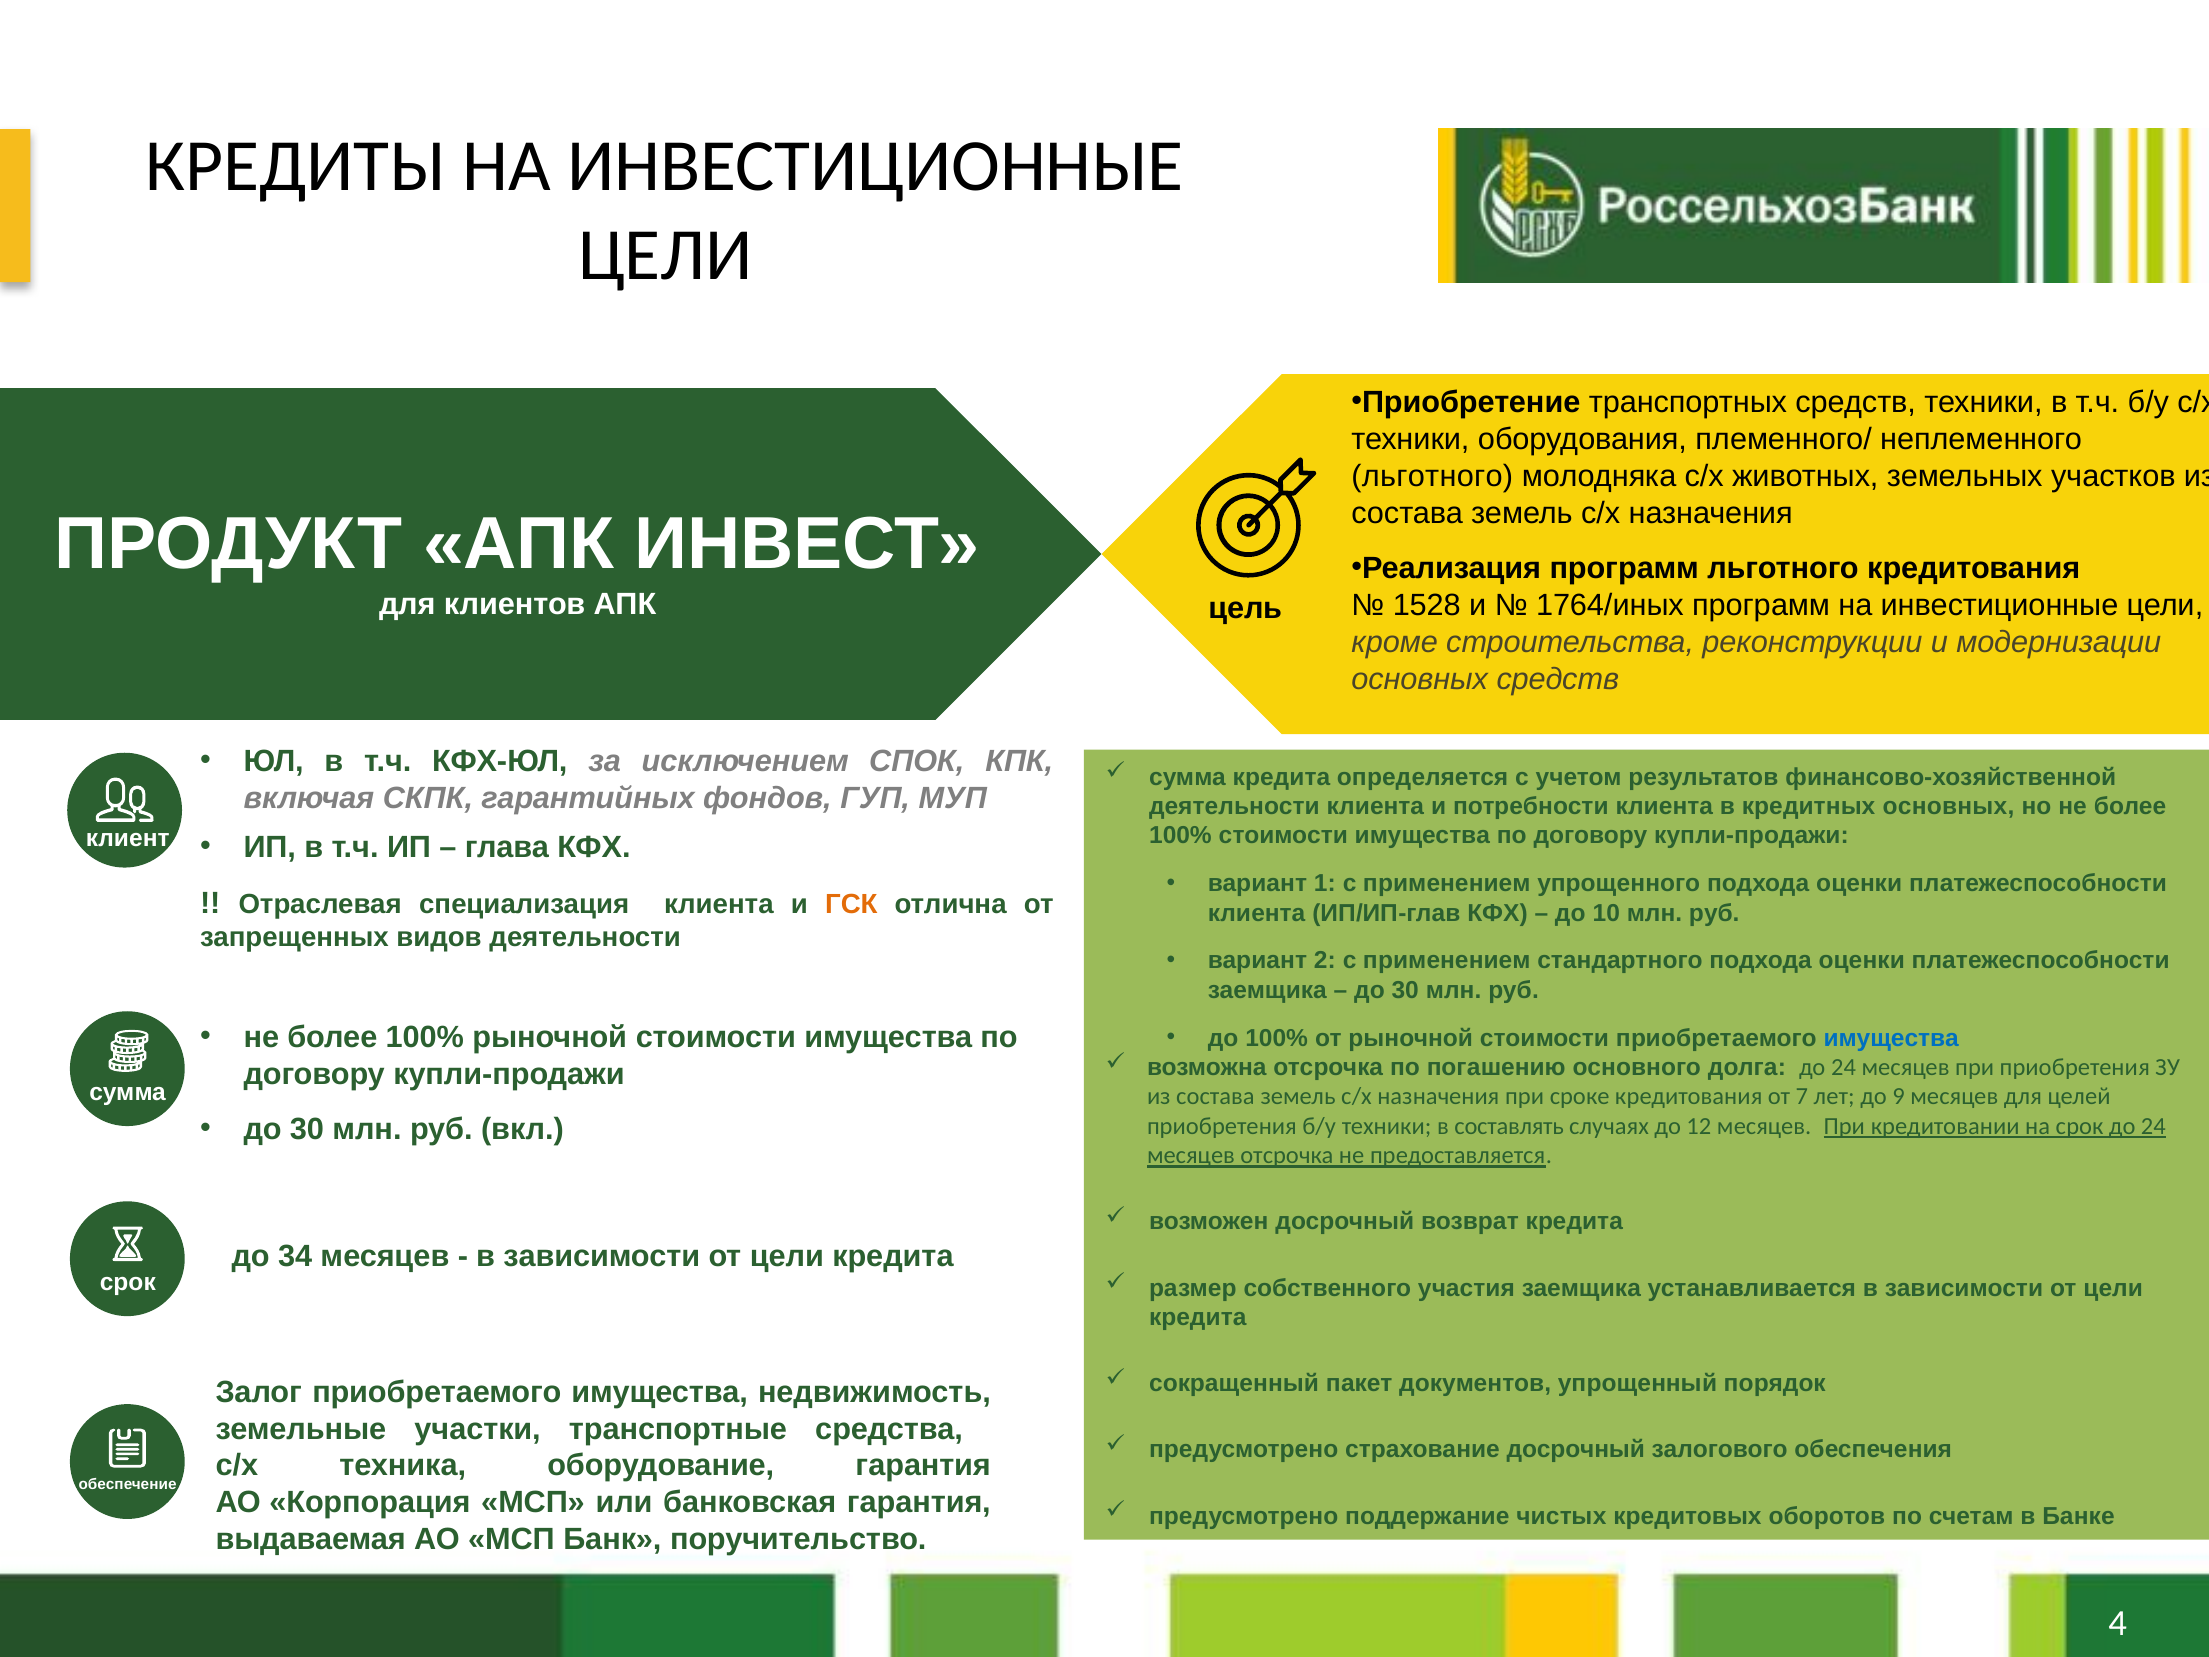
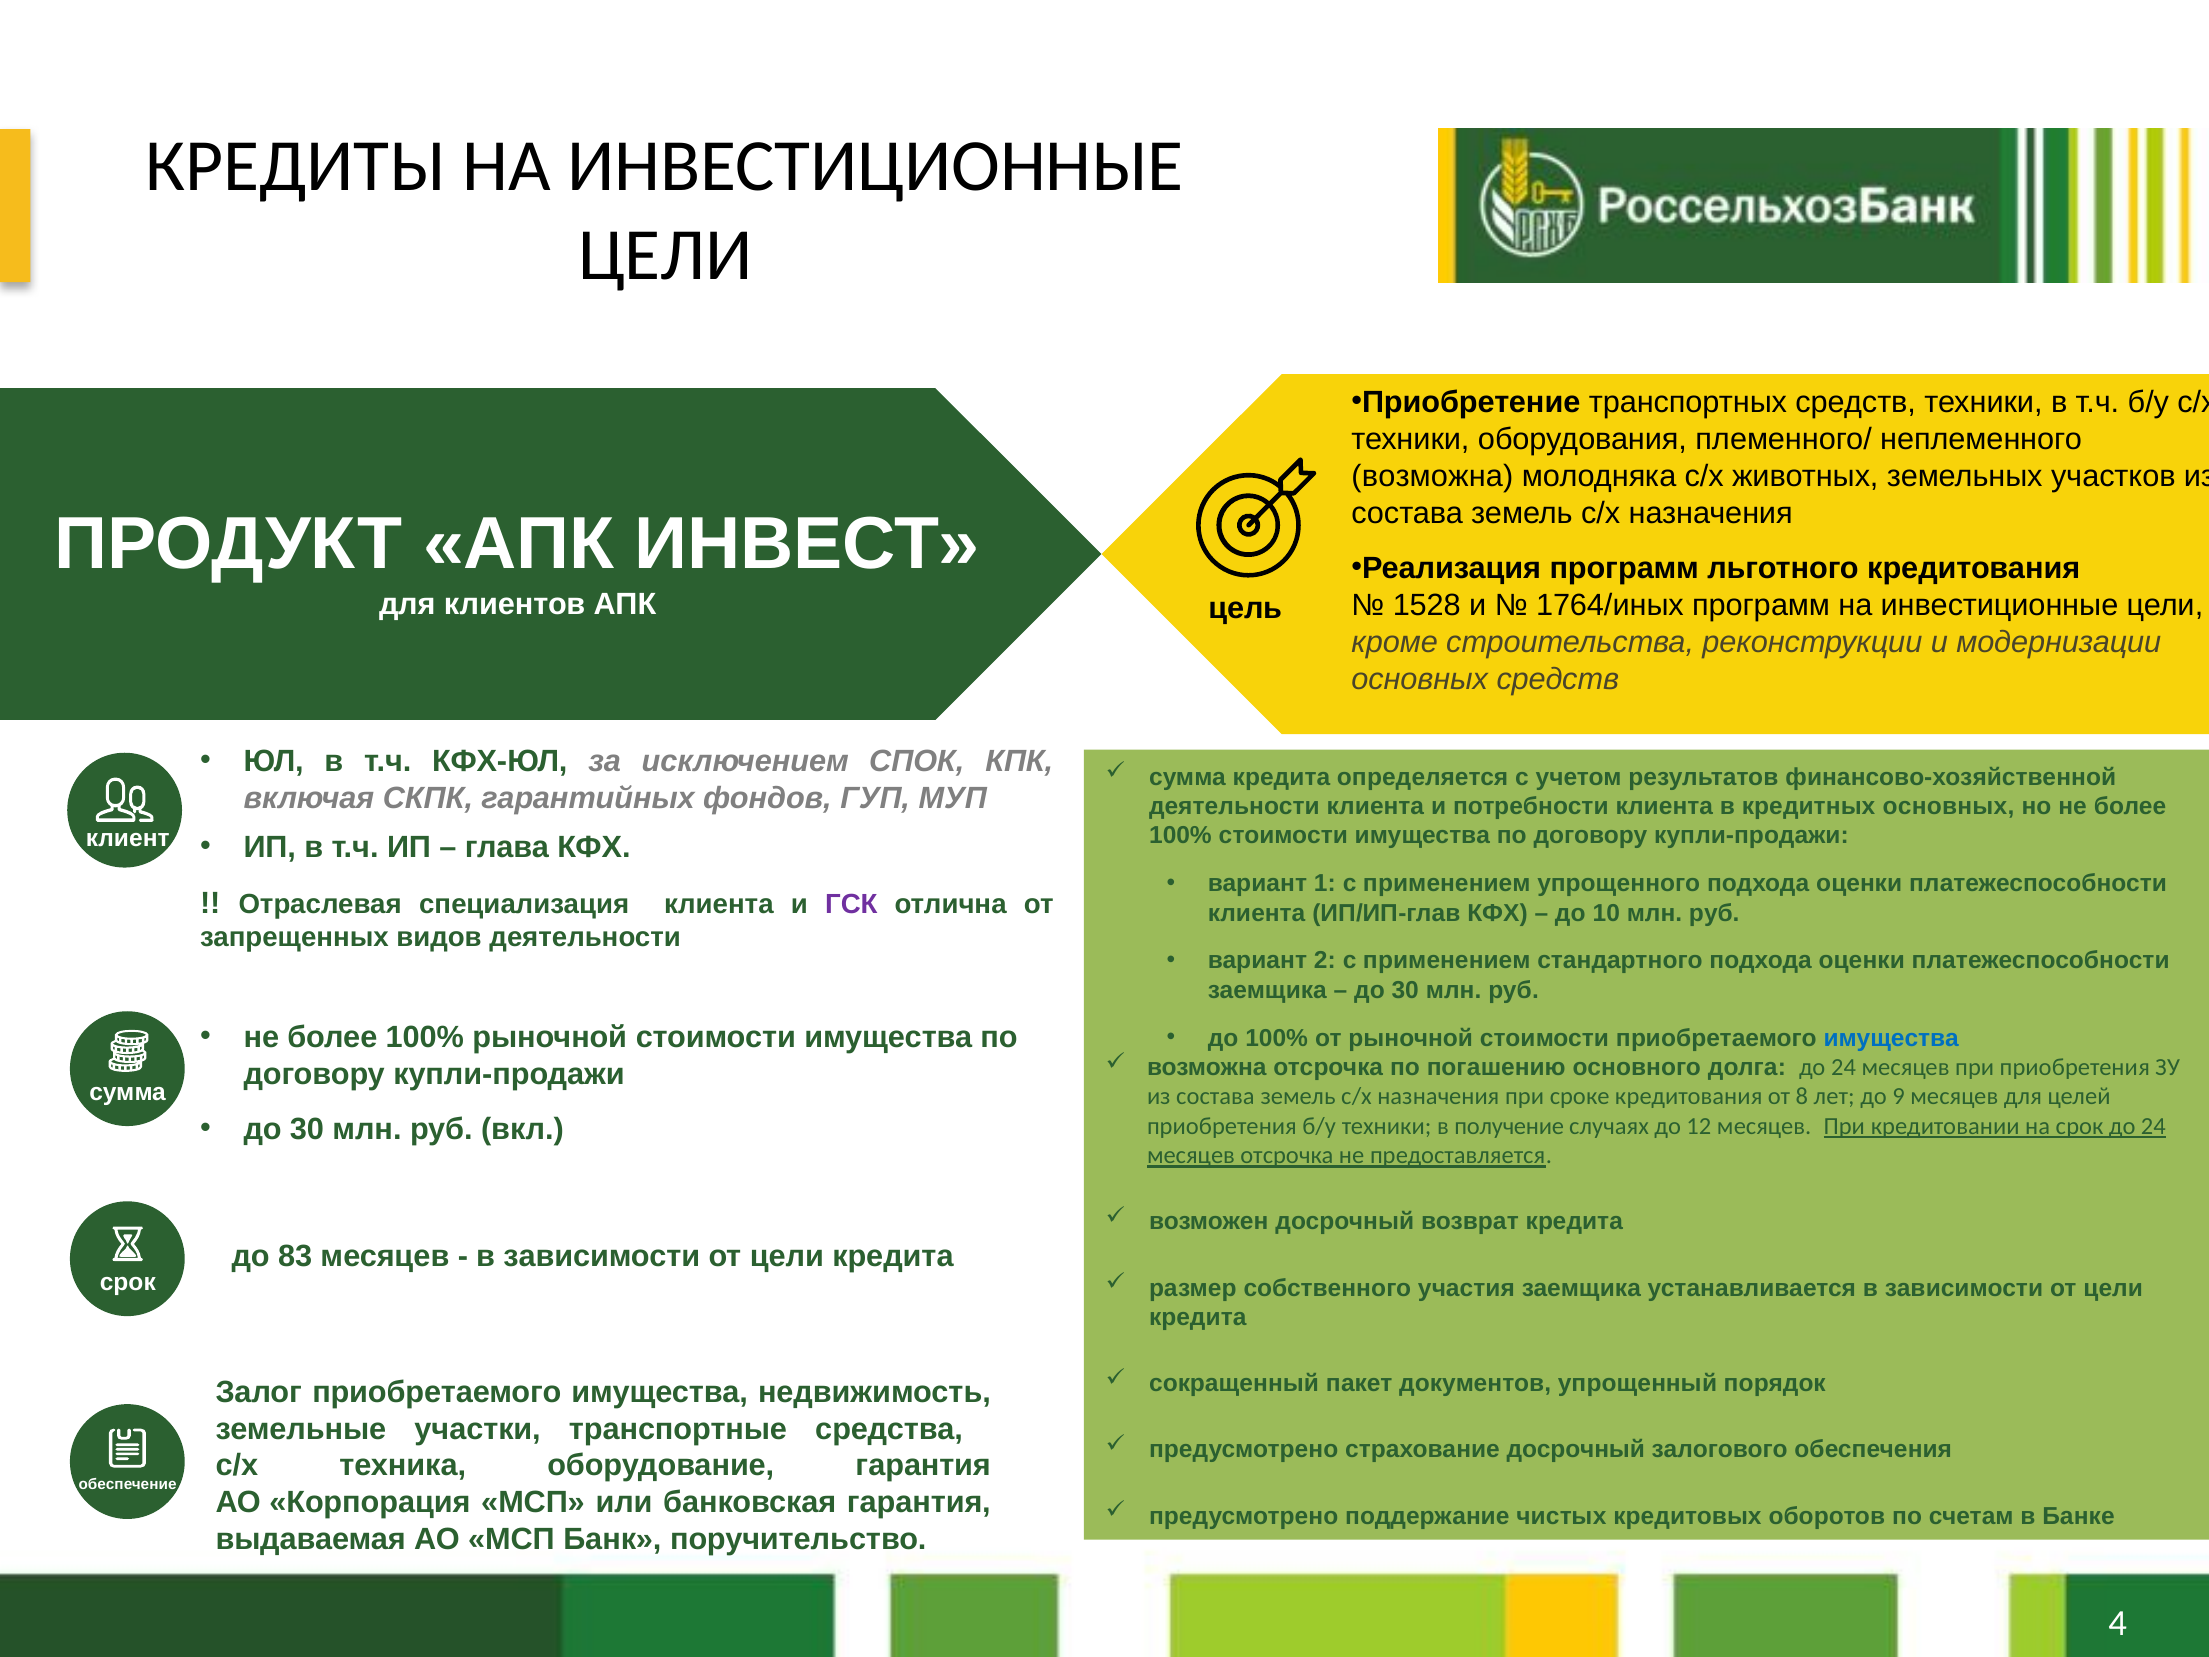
льготного at (1432, 476): льготного -> возможна
ГСК colour: orange -> purple
7: 7 -> 8
составлять: составлять -> получение
34: 34 -> 83
